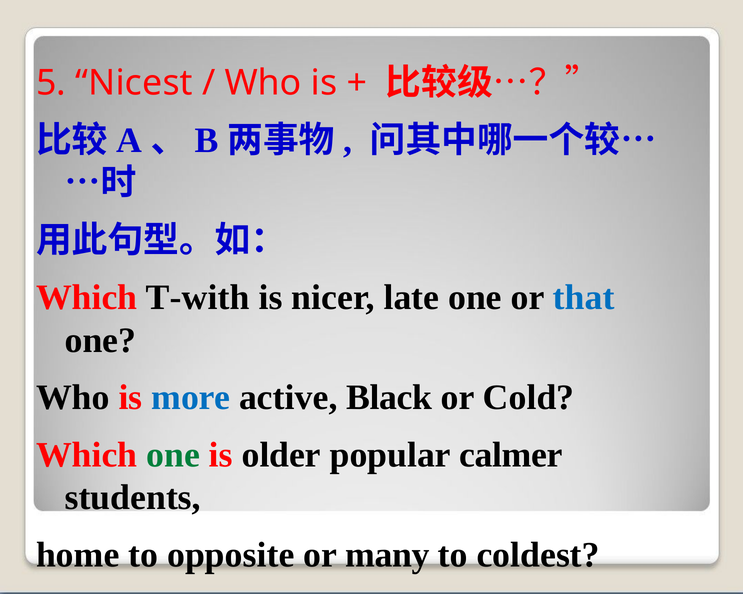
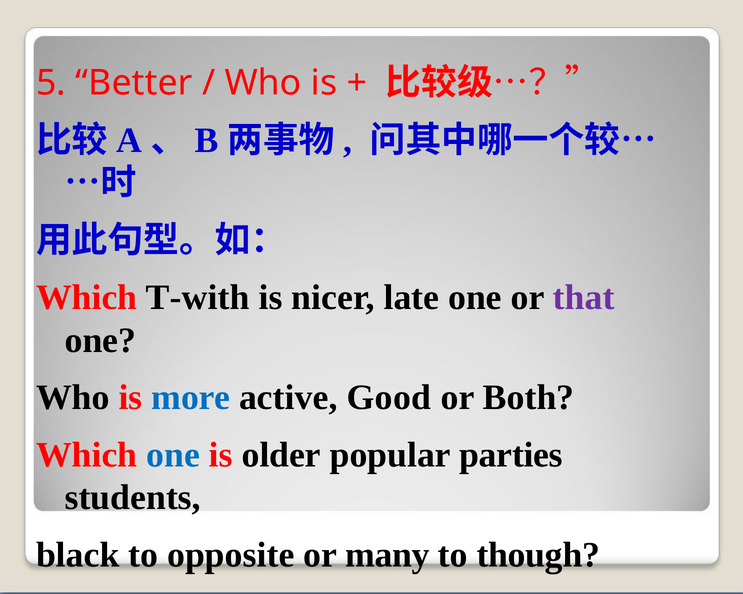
Nicest: Nicest -> Better
that colour: blue -> purple
Black: Black -> Good
Cold: Cold -> Both
one at (173, 455) colour: green -> blue
calmer: calmer -> parties
home: home -> black
coldest: coldest -> though
